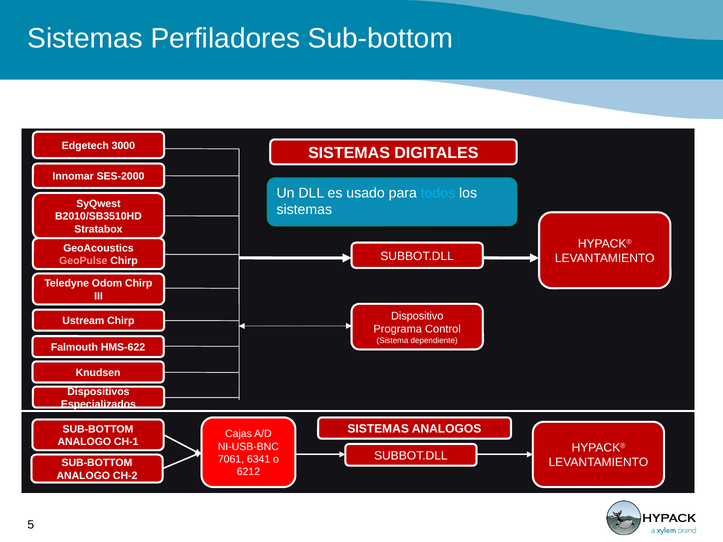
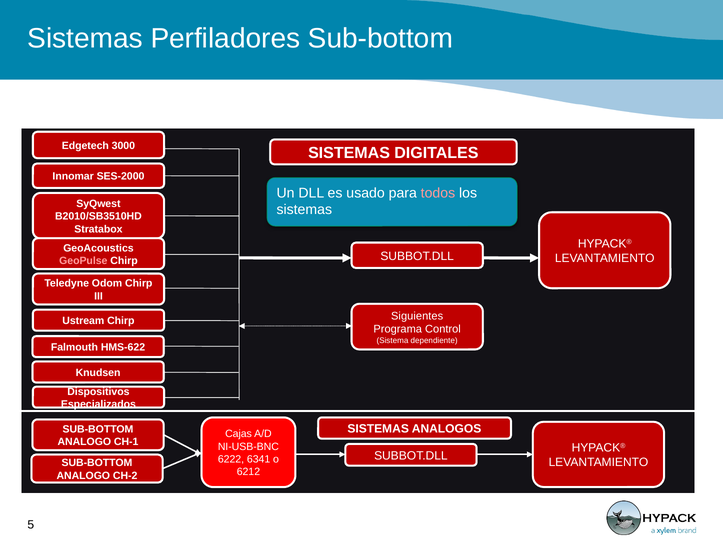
todos colour: light blue -> pink
Dispositivo: Dispositivo -> Siguientes
7061: 7061 -> 6222
